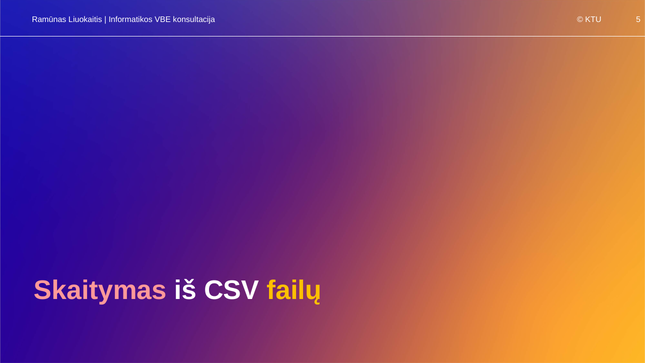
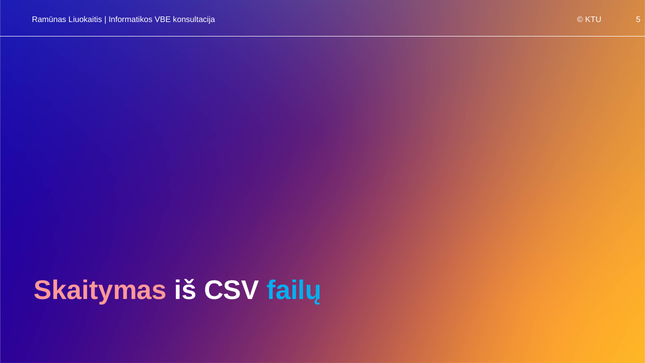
failų colour: yellow -> light blue
